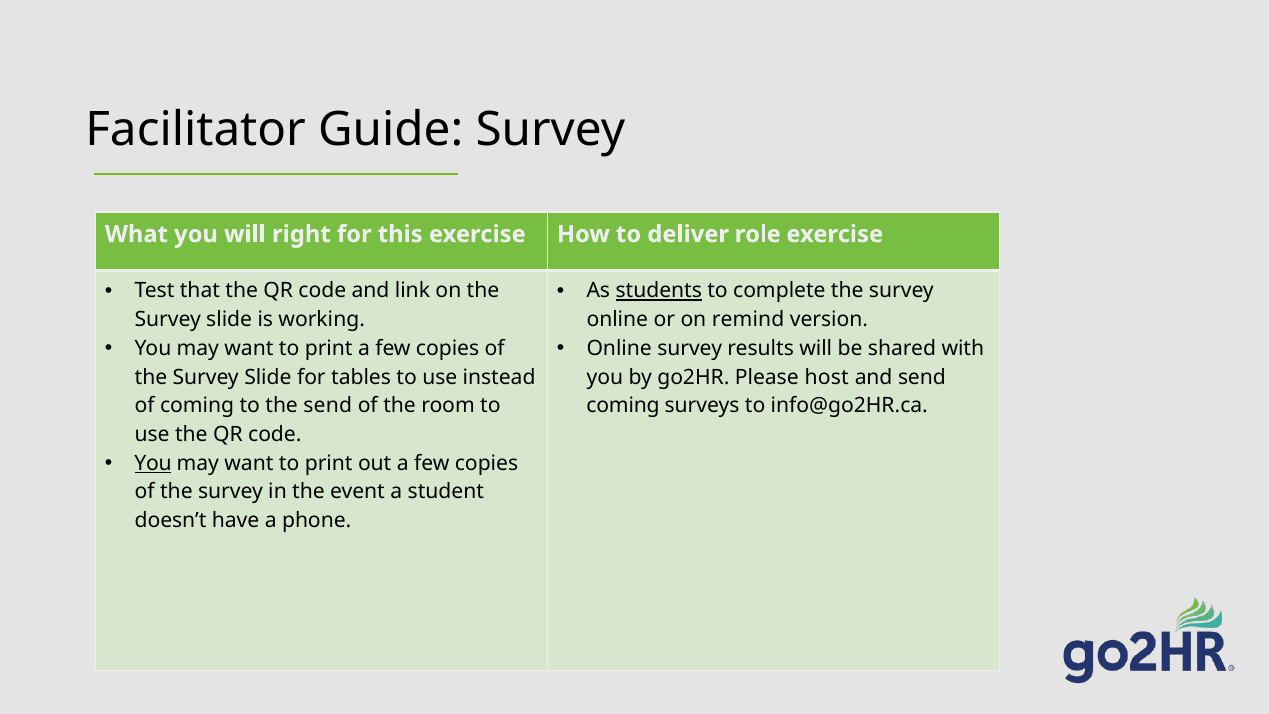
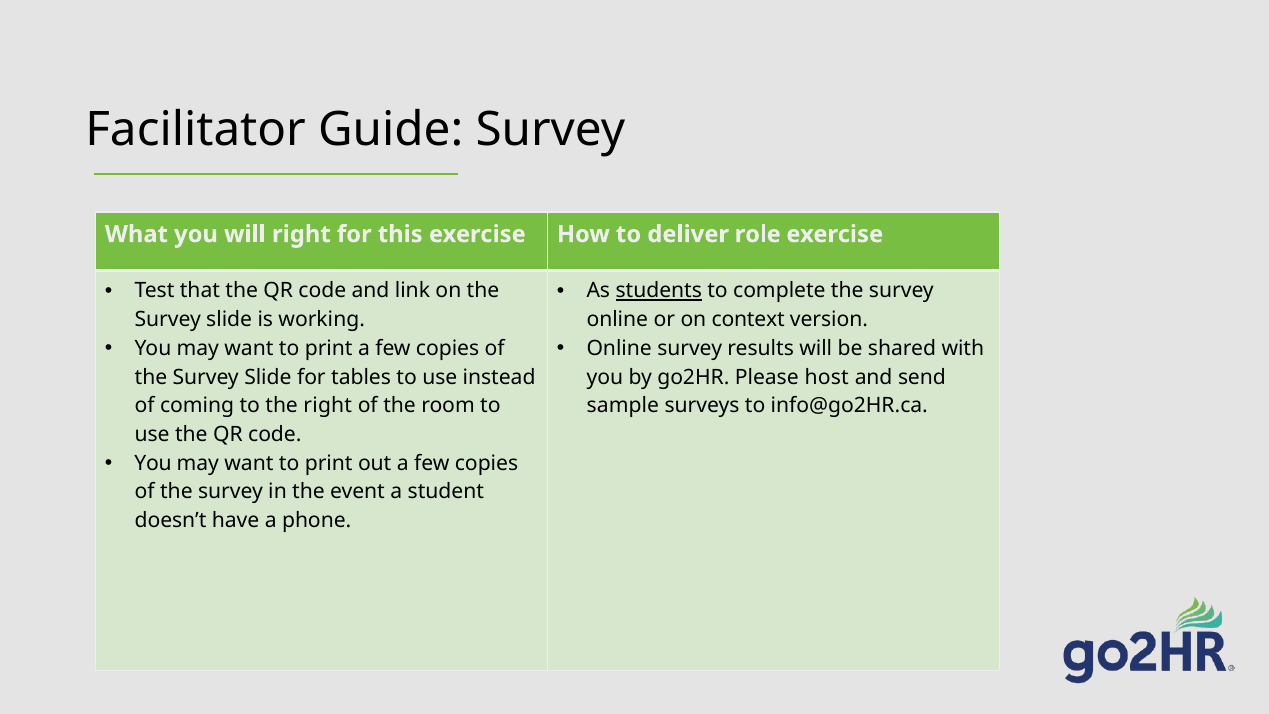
remind: remind -> context
the send: send -> right
coming at (623, 406): coming -> sample
You at (153, 463) underline: present -> none
